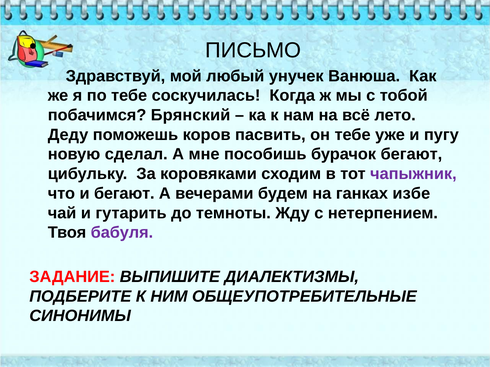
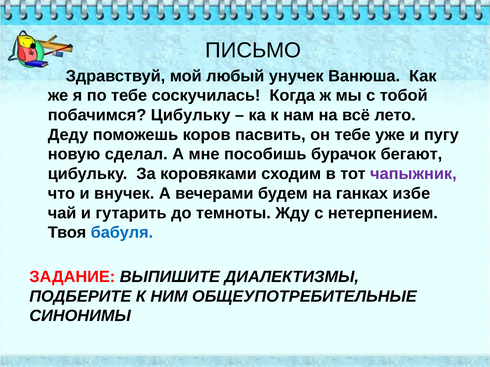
побачимся Брянский: Брянский -> Цибульку
и бегают: бегают -> внучек
бабуля colour: purple -> blue
